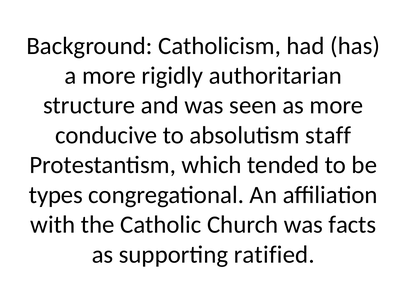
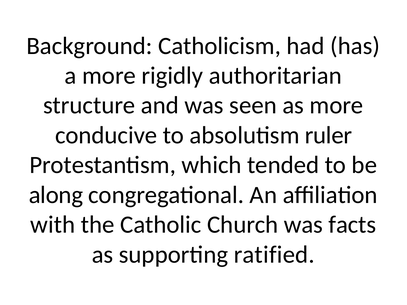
staff: staff -> ruler
types: types -> along
